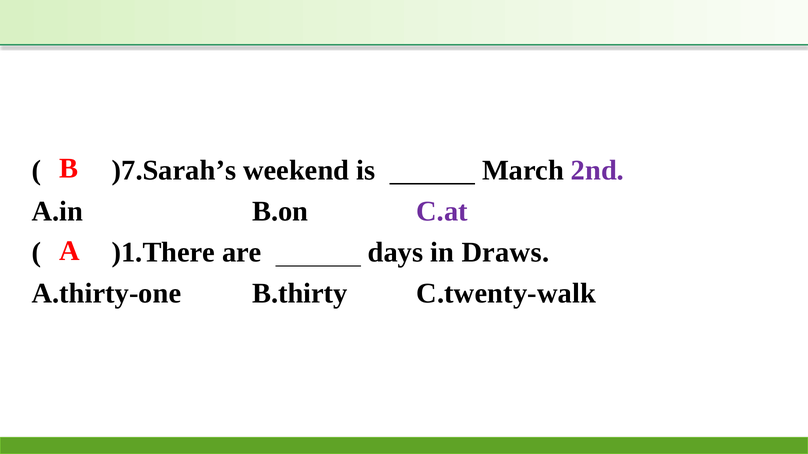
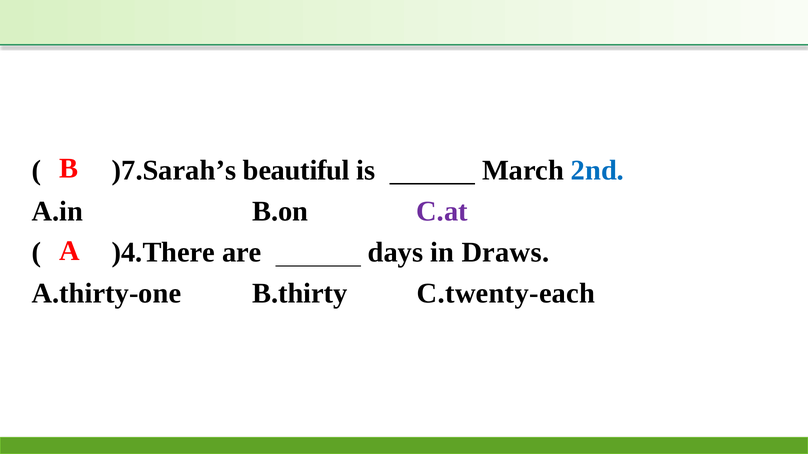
weekend: weekend -> beautiful
2nd colour: purple -> blue
)1.There: )1.There -> )4.There
C.twenty-walk: C.twenty-walk -> C.twenty-each
